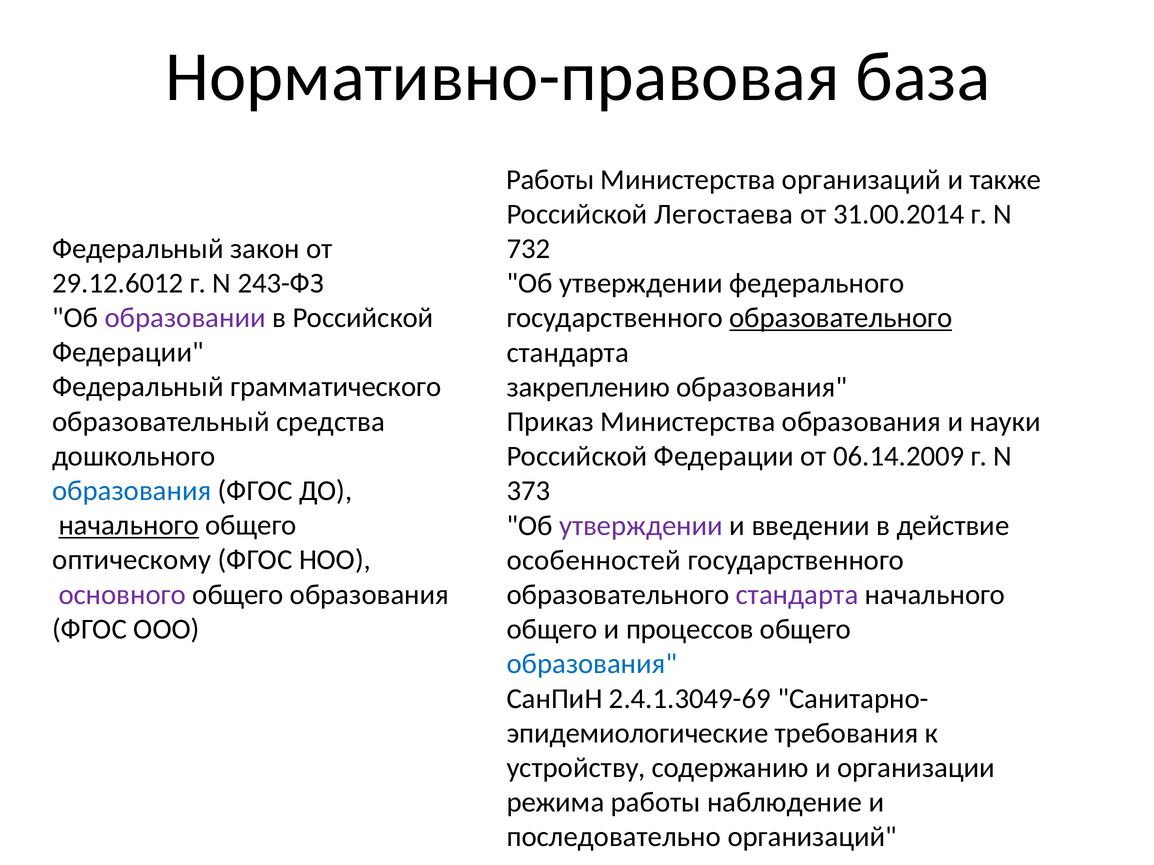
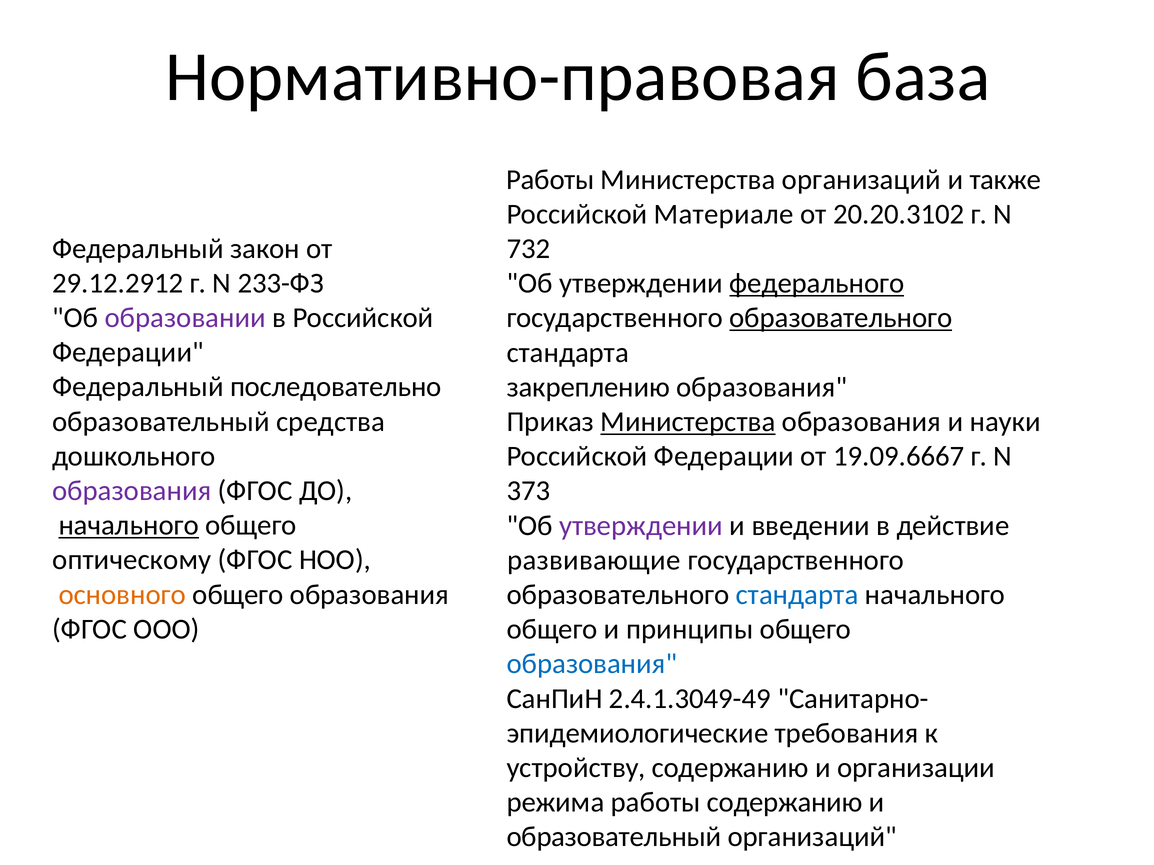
Легостаева: Легостаева -> Материале
31.00.2014: 31.00.2014 -> 20.20.3102
29.12.6012: 29.12.6012 -> 29.12.2912
243-ФЗ: 243-ФЗ -> 233-ФЗ
федерального underline: none -> present
грамматического: грамматического -> последовательно
Министерства at (688, 422) underline: none -> present
06.14.2009: 06.14.2009 -> 19.09.6667
образования at (132, 491) colour: blue -> purple
особенностей: особенностей -> развивающие
основного colour: purple -> orange
стандарта at (797, 595) colour: purple -> blue
процессов: процессов -> принципы
2.4.1.3049-69: 2.4.1.3049-69 -> 2.4.1.3049-49
работы наблюдение: наблюдение -> содержанию
последовательно at (614, 837): последовательно -> образовательный
